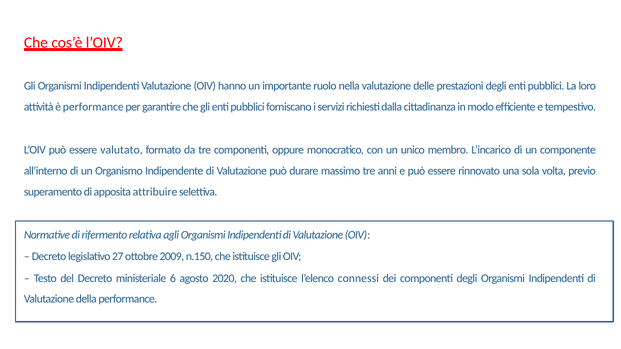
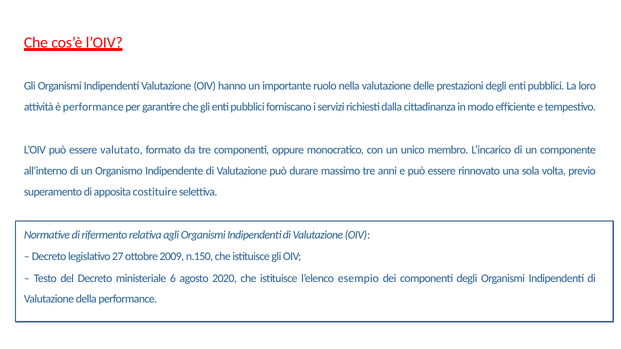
attribuire: attribuire -> costituire
connessi: connessi -> esempio
